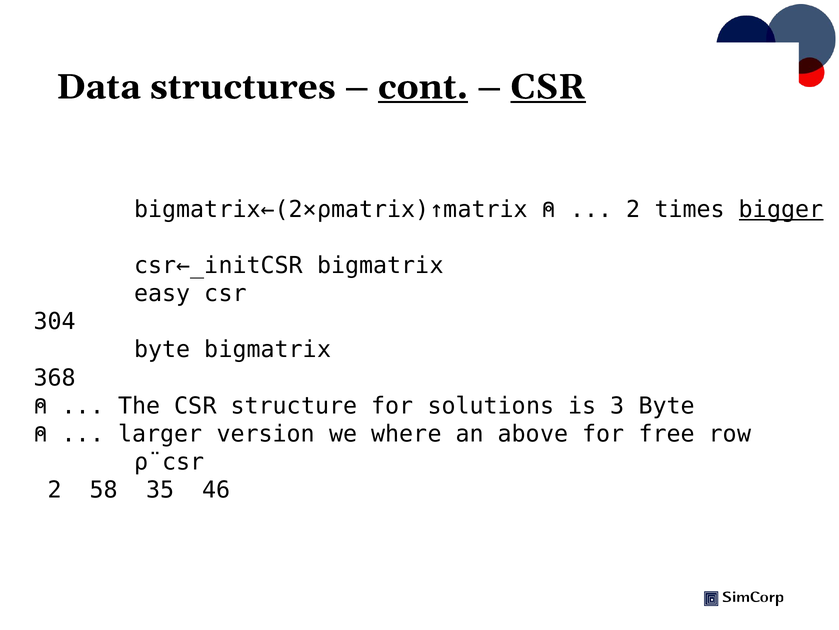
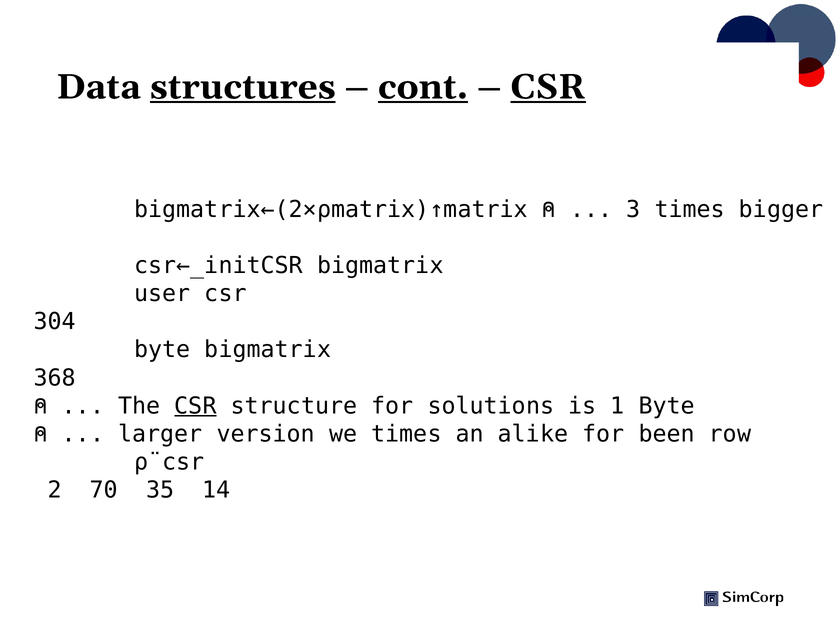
structures underline: none -> present
2 at (633, 209): 2 -> 3
bigger underline: present -> none
easy: easy -> user
CSR at (196, 405) underline: none -> present
3: 3 -> 1
we where: where -> times
above: above -> alike
free: free -> been
58: 58 -> 70
46: 46 -> 14
